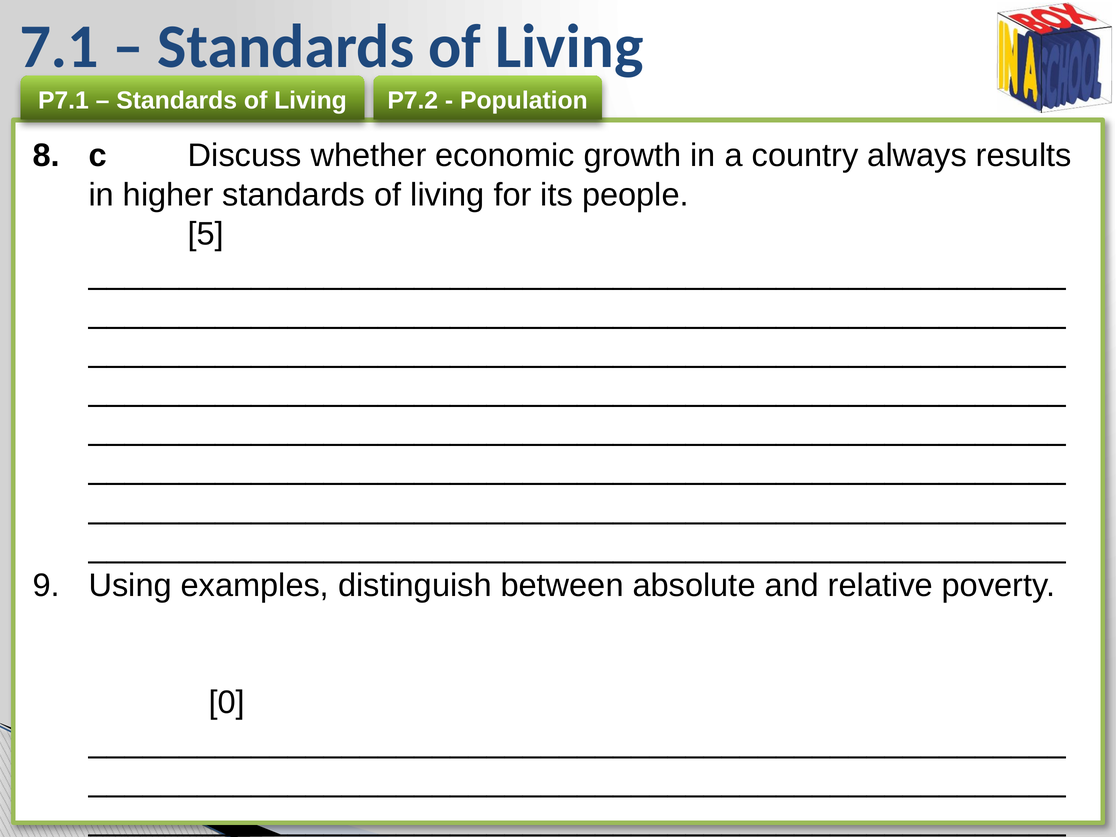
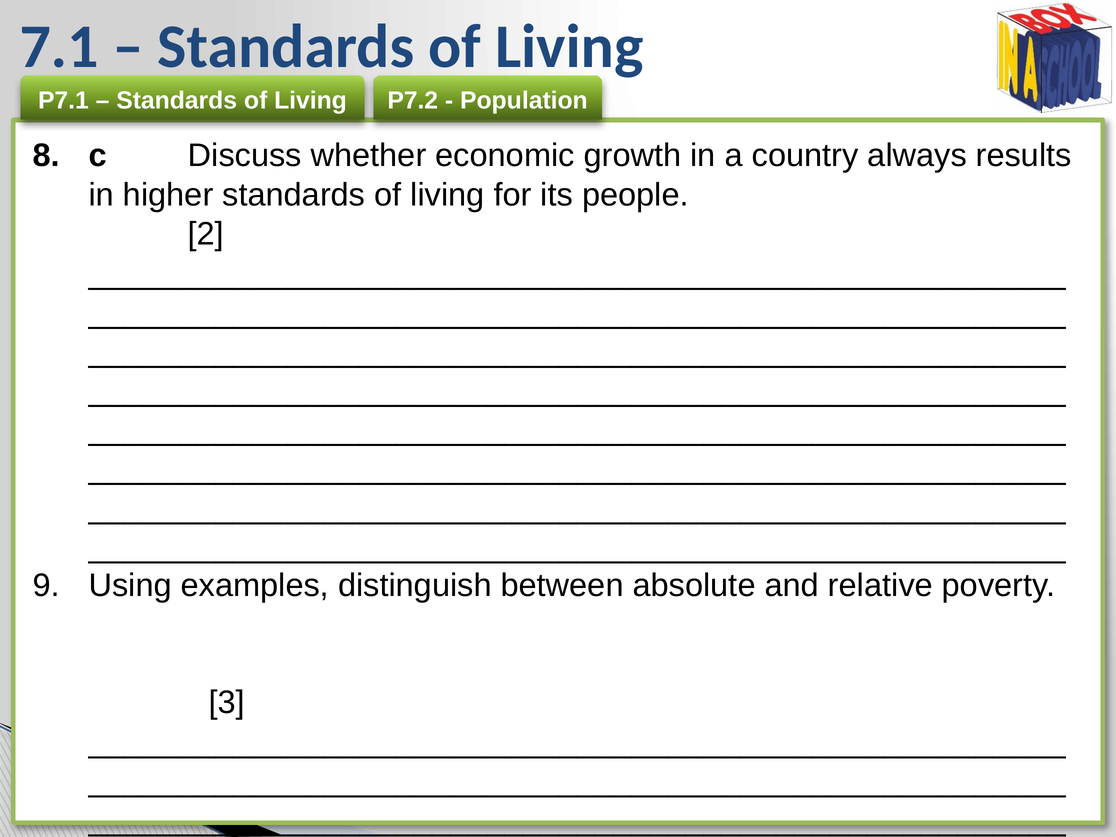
5: 5 -> 2
0: 0 -> 3
